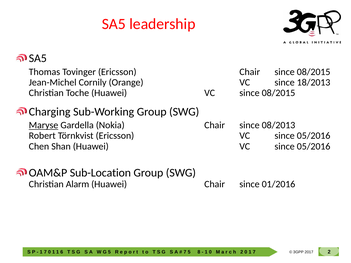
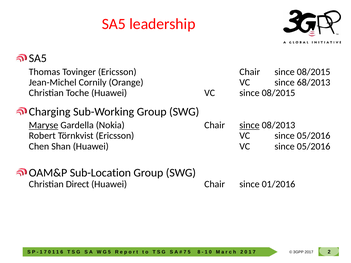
18/2013: 18/2013 -> 68/2013
since at (249, 125) underline: none -> present
Alarm: Alarm -> Direct
